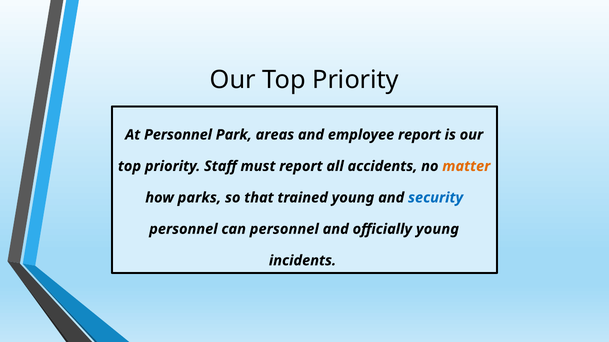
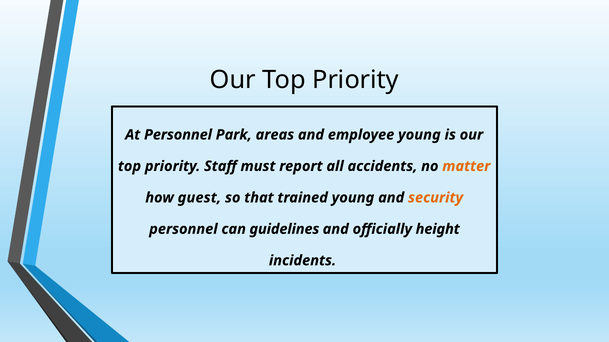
employee report: report -> young
parks: parks -> guest
security colour: blue -> orange
can personnel: personnel -> guidelines
officially young: young -> height
